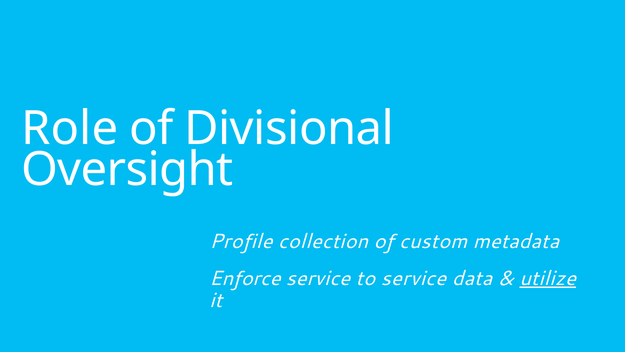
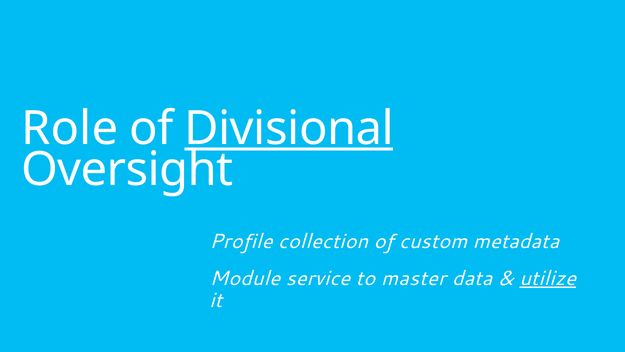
Divisional underline: none -> present
Enforce: Enforce -> Module
to service: service -> master
